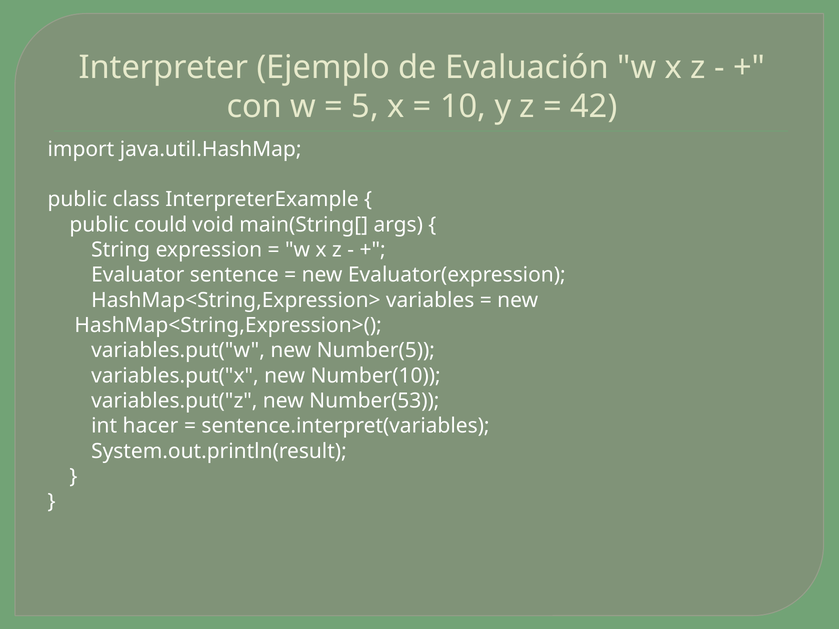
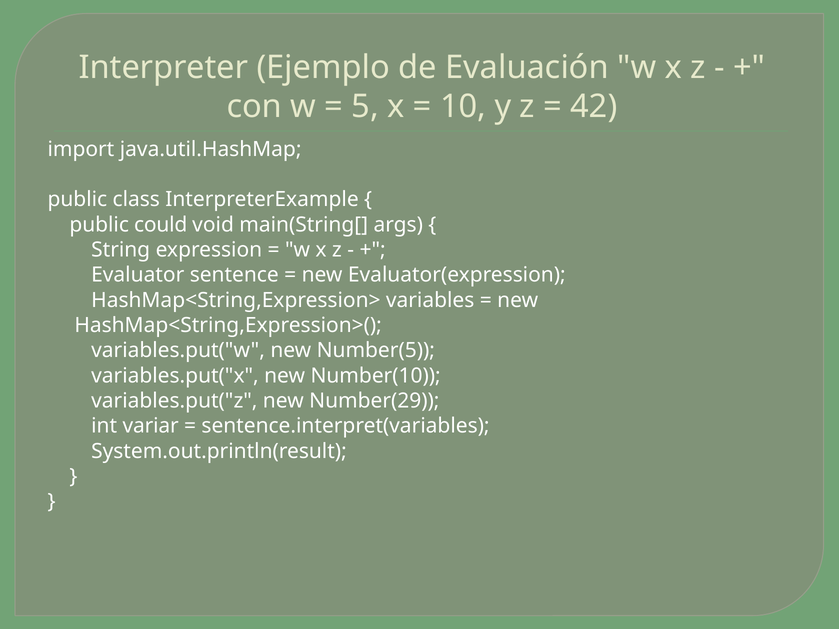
Number(53: Number(53 -> Number(29
hacer: hacer -> variar
